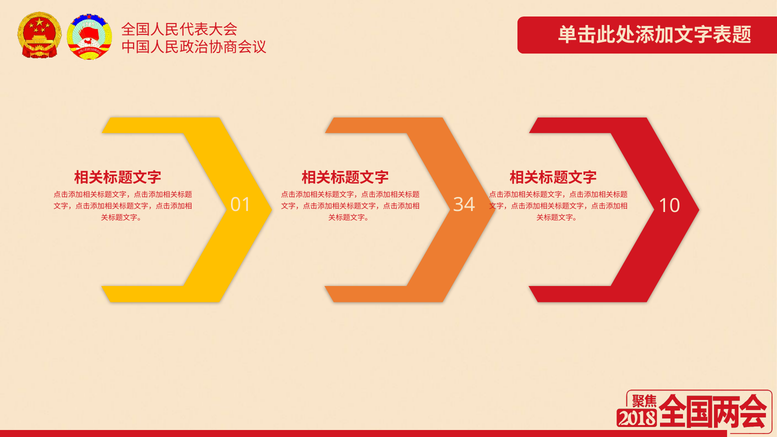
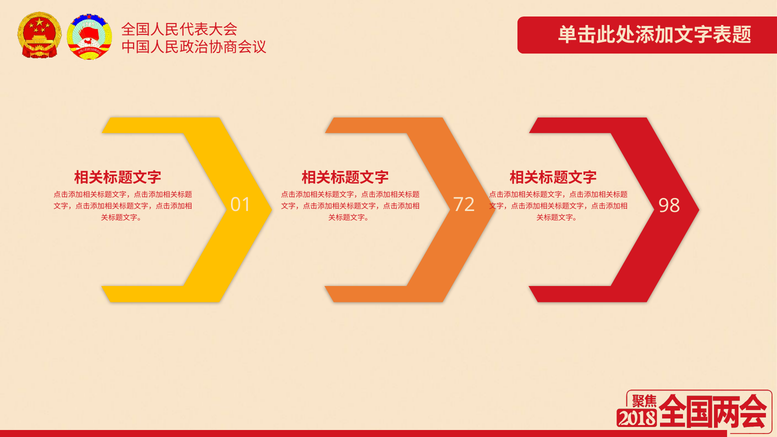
34: 34 -> 72
10: 10 -> 98
